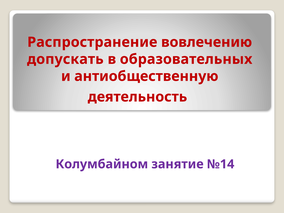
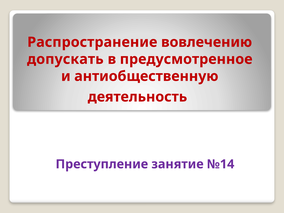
образовательных: образовательных -> предусмотренное
Колумбайном: Колумбайном -> Преступление
